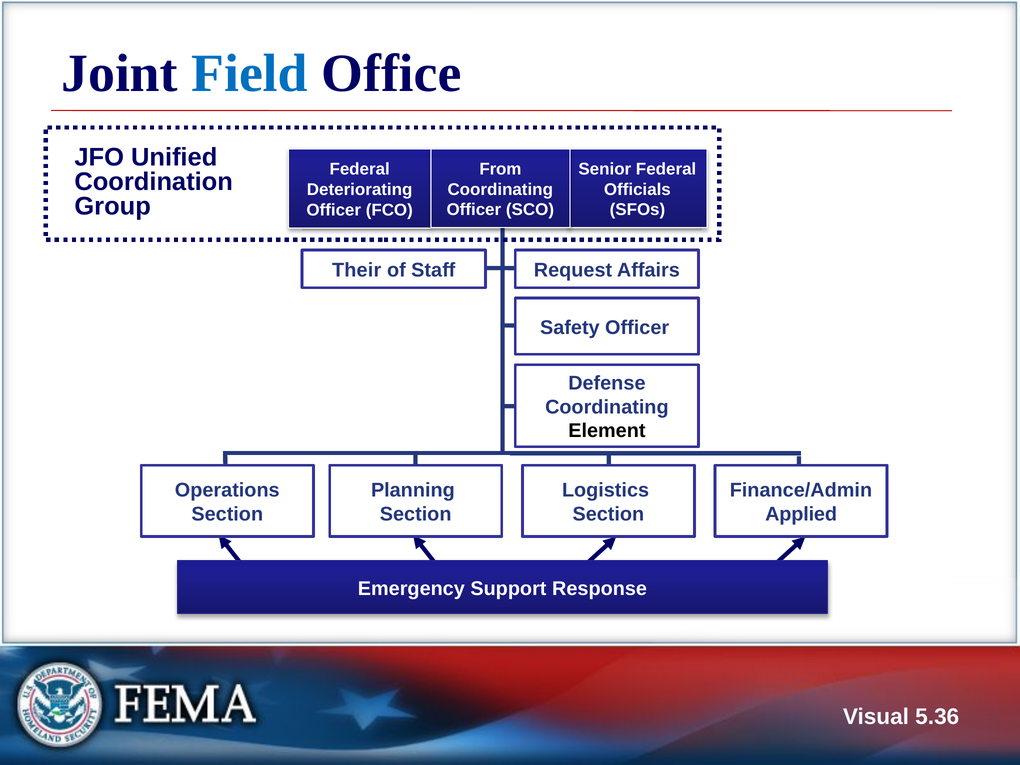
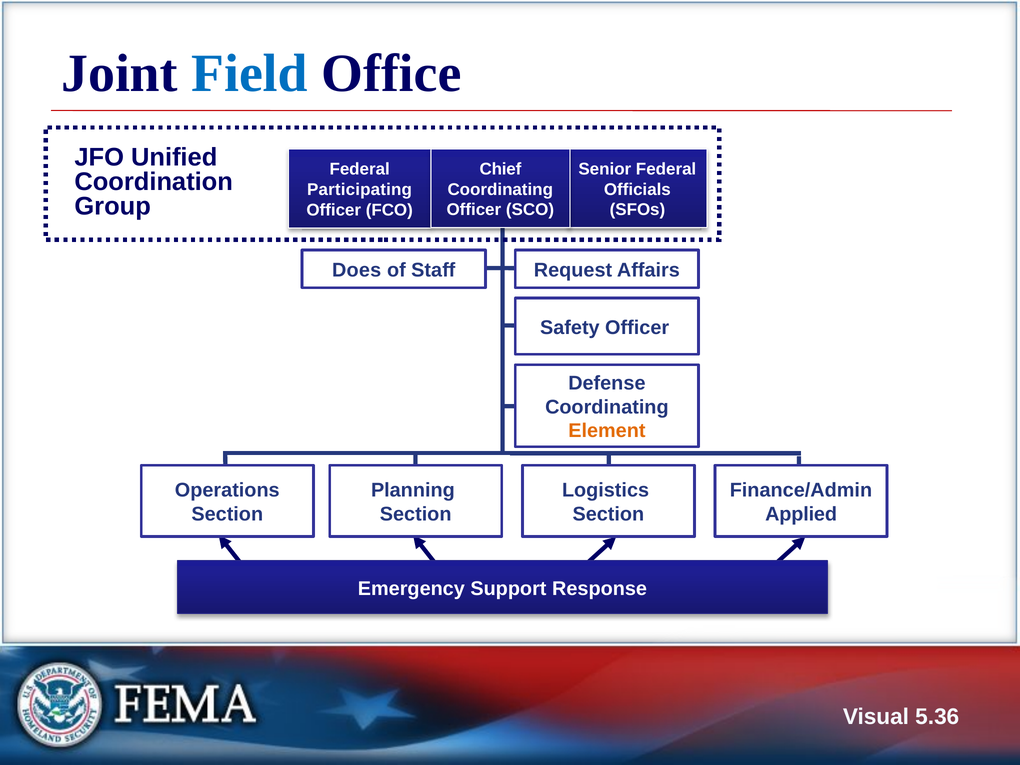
From: From -> Chief
Deteriorating: Deteriorating -> Participating
Their: Their -> Does
Element colour: black -> orange
